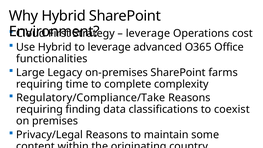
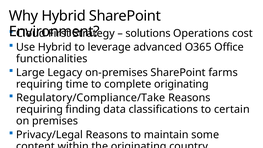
leverage at (148, 33): leverage -> solutions
complete complexity: complexity -> originating
coexist: coexist -> certain
